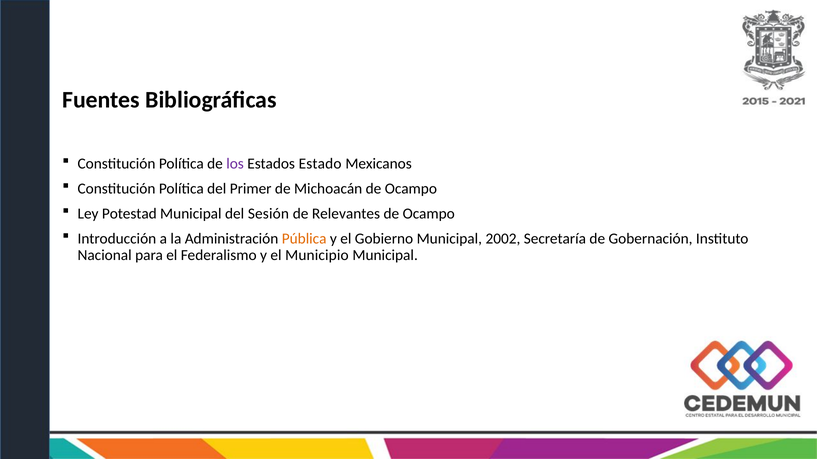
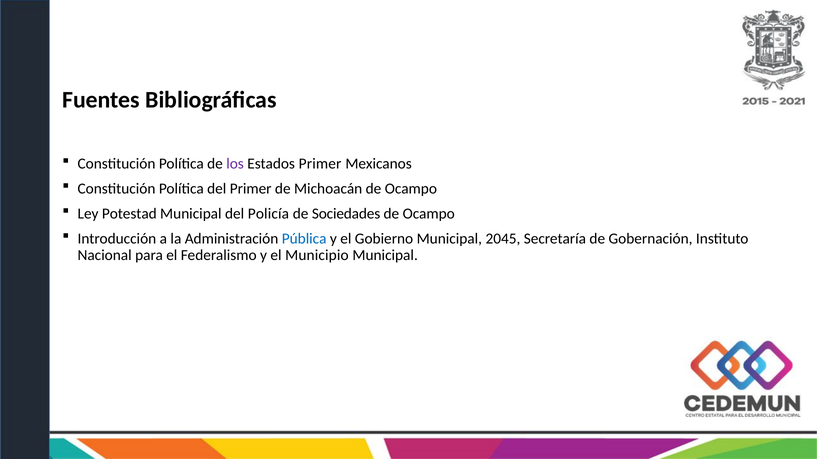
Estados Estado: Estado -> Primer
Sesión: Sesión -> Policía
Relevantes: Relevantes -> Sociedades
Pública colour: orange -> blue
2002: 2002 -> 2045
